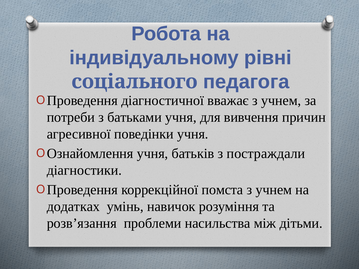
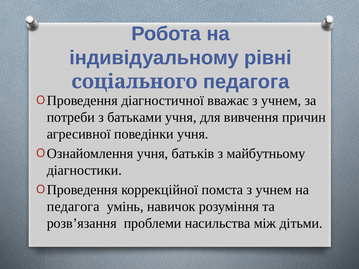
постраждали: постраждали -> майбутньому
додатках at (73, 207): додатках -> педагога
